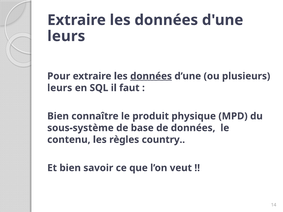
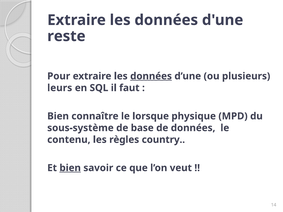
leurs at (66, 36): leurs -> reste
produit: produit -> lorsque
bien at (70, 168) underline: none -> present
